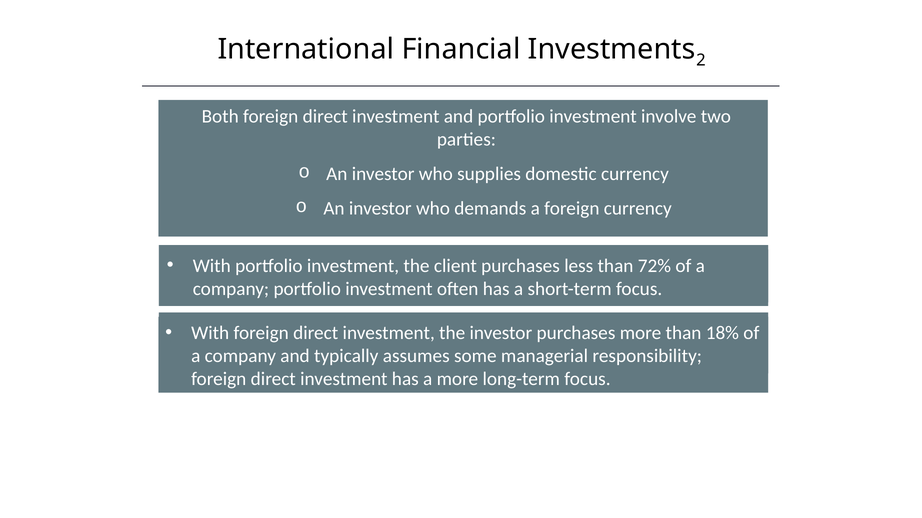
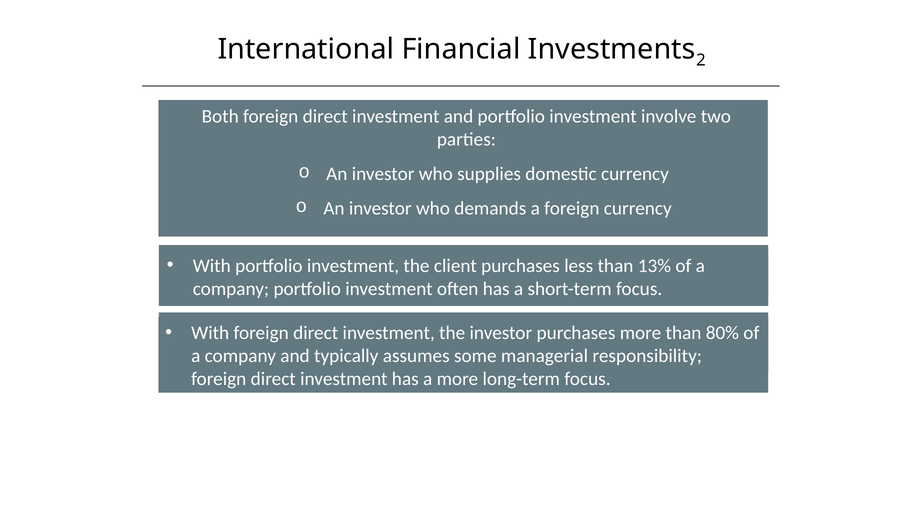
72%: 72% -> 13%
18%: 18% -> 80%
